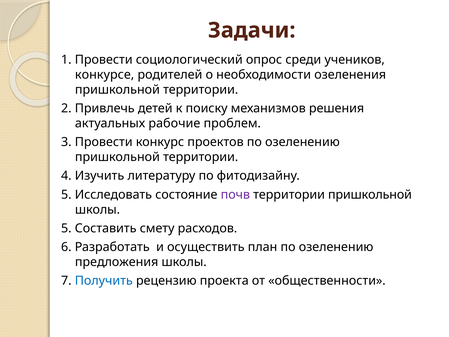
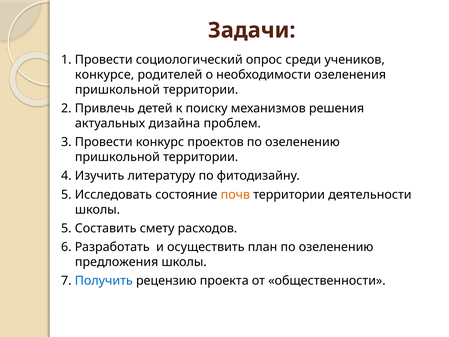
рабочие: рабочие -> дизайна
почв colour: purple -> orange
территории пришкольной: пришкольной -> деятельности
